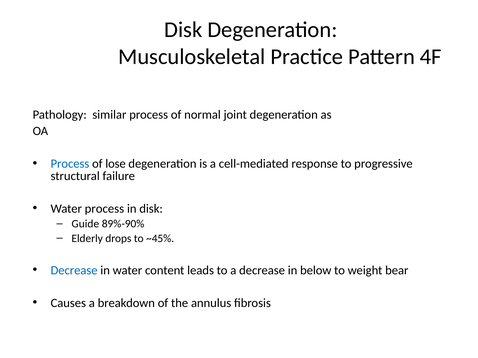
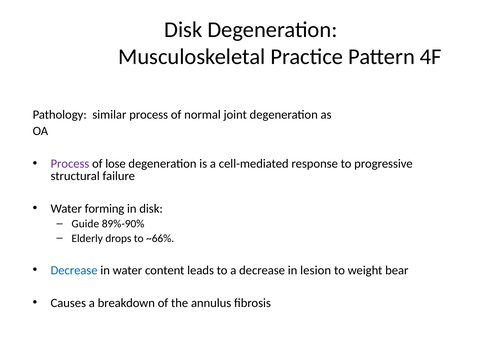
Process at (70, 164) colour: blue -> purple
Water process: process -> forming
~45%: ~45% -> ~66%
below: below -> lesion
